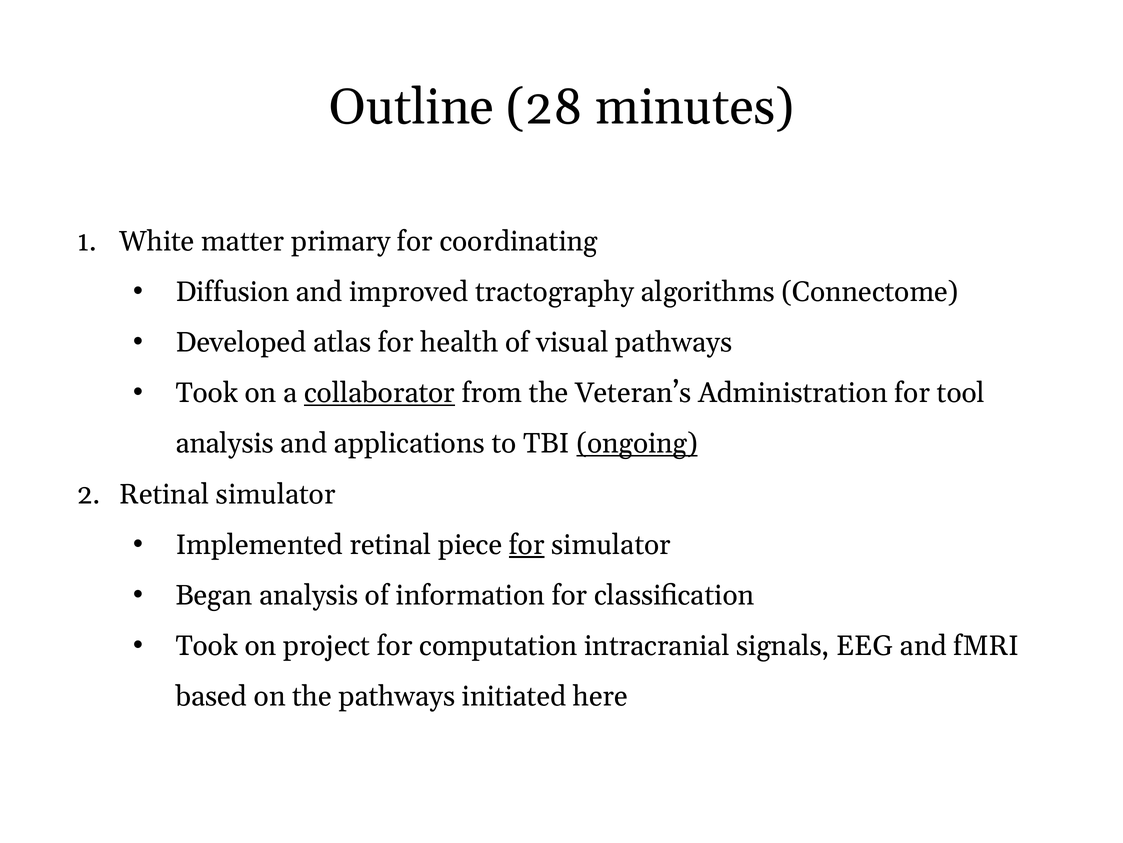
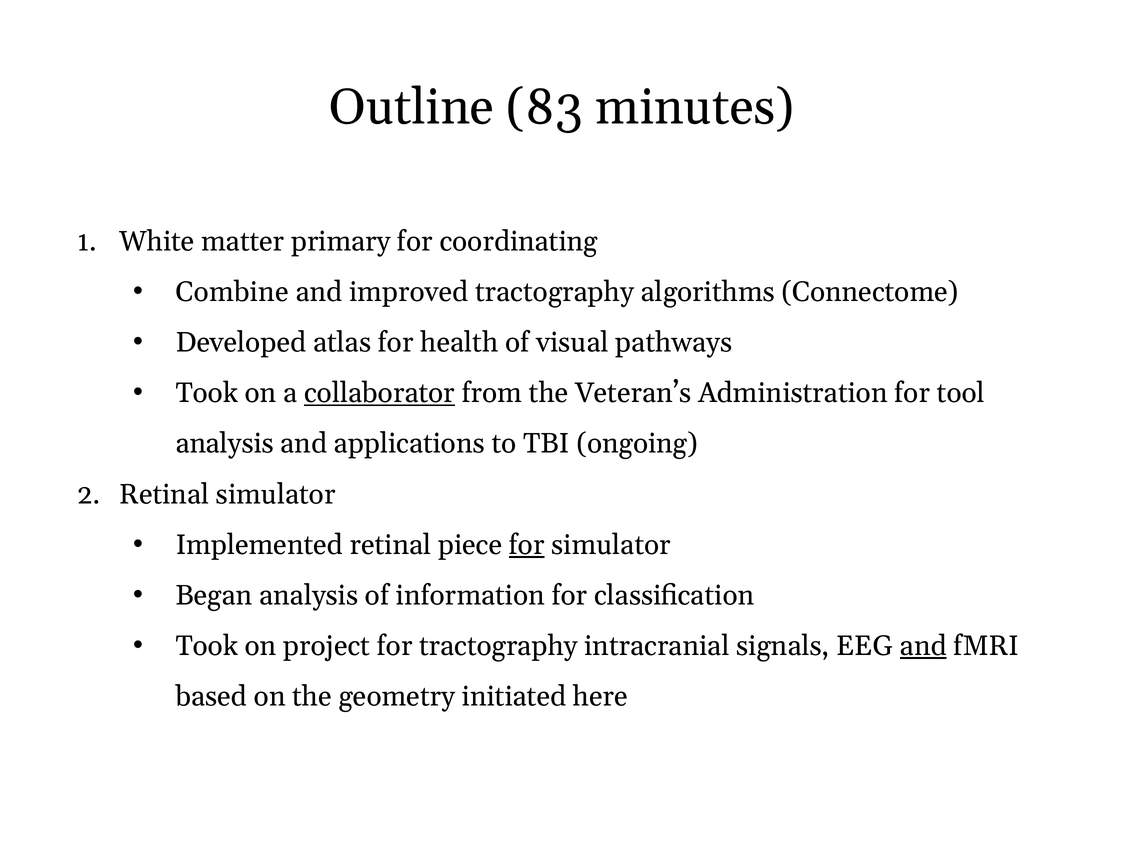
28: 28 -> 83
Diffusion: Diffusion -> Combine
ongoing underline: present -> none
for computation: computation -> tractography
and at (923, 645) underline: none -> present
the pathways: pathways -> geometry
